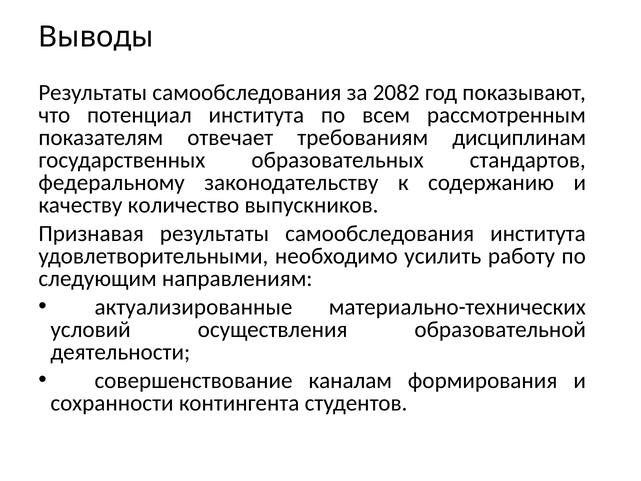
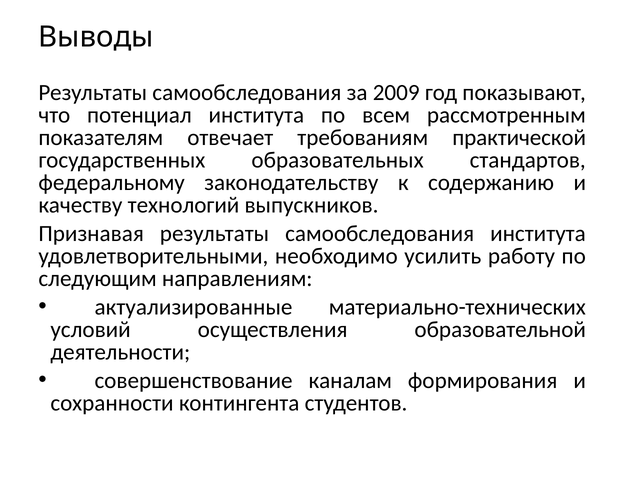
2082: 2082 -> 2009
дисциплинам: дисциплинам -> практической
количество: количество -> технологий
